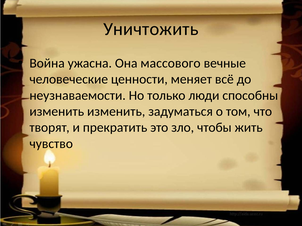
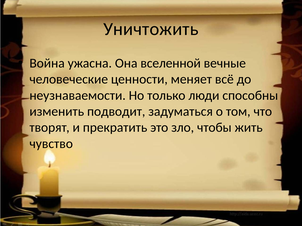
массового: массового -> вселенной
изменить изменить: изменить -> подводит
